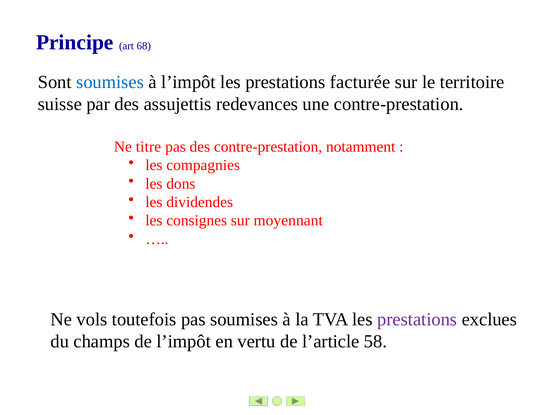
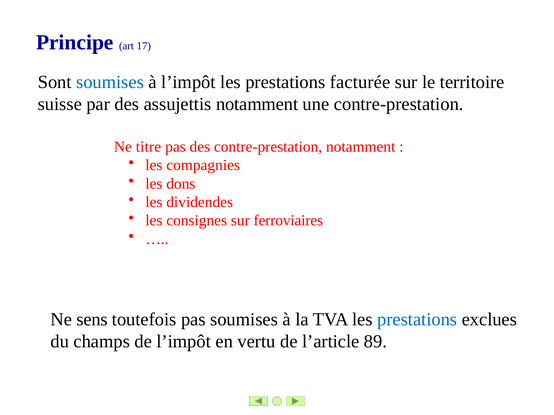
68: 68 -> 17
assujettis redevances: redevances -> notamment
moyennant: moyennant -> ferroviaires
vols: vols -> sens
prestations at (417, 320) colour: purple -> blue
58: 58 -> 89
